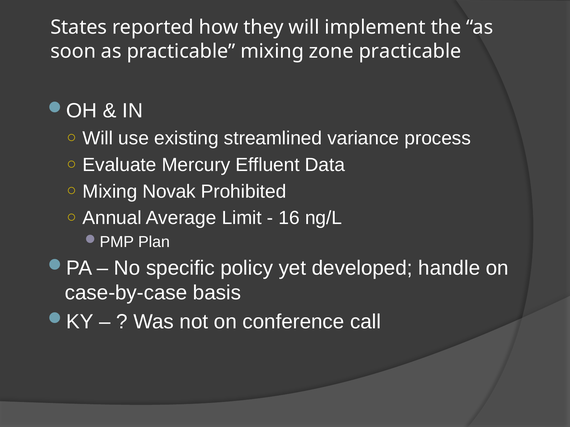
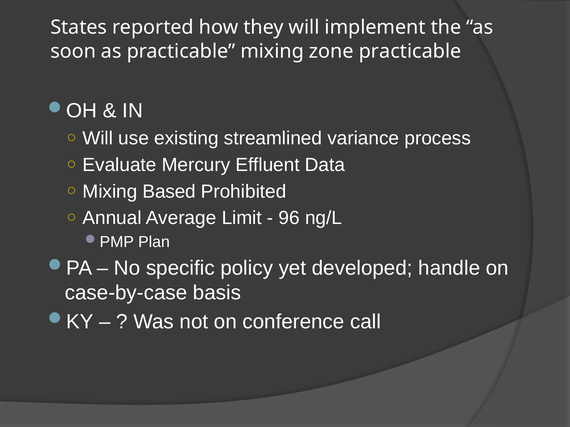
Novak: Novak -> Based
16: 16 -> 96
